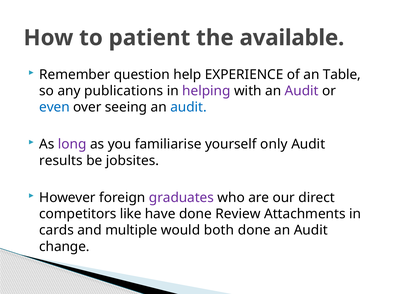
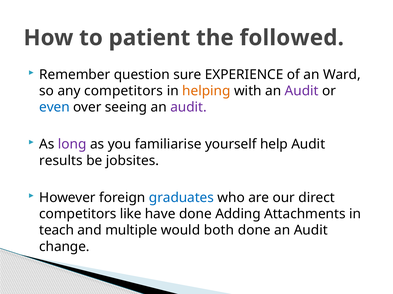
available: available -> followed
help: help -> sure
Table: Table -> Ward
any publications: publications -> competitors
helping colour: purple -> orange
audit at (189, 107) colour: blue -> purple
only: only -> help
graduates colour: purple -> blue
Review: Review -> Adding
cards: cards -> teach
